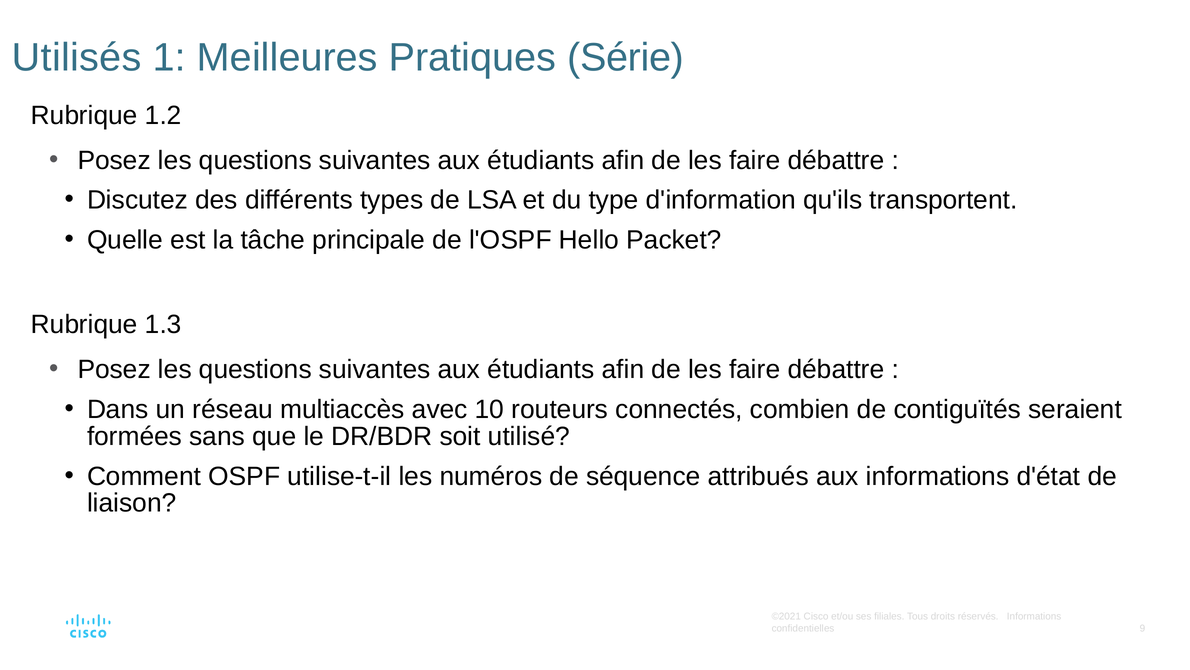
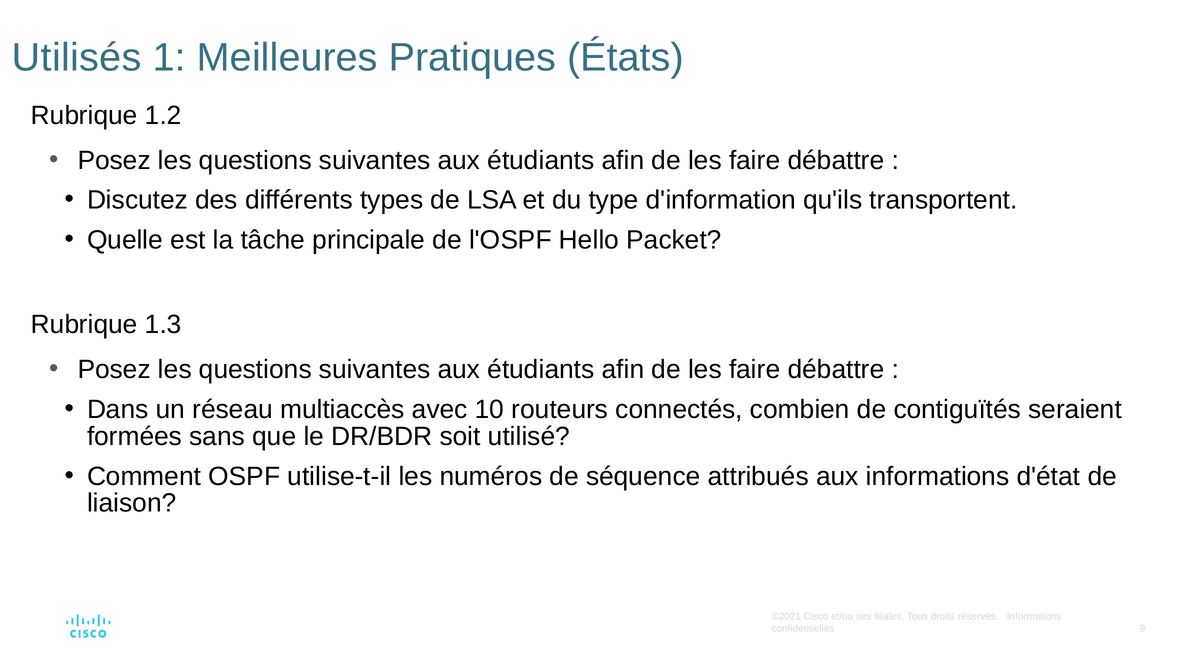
Série: Série -> États
